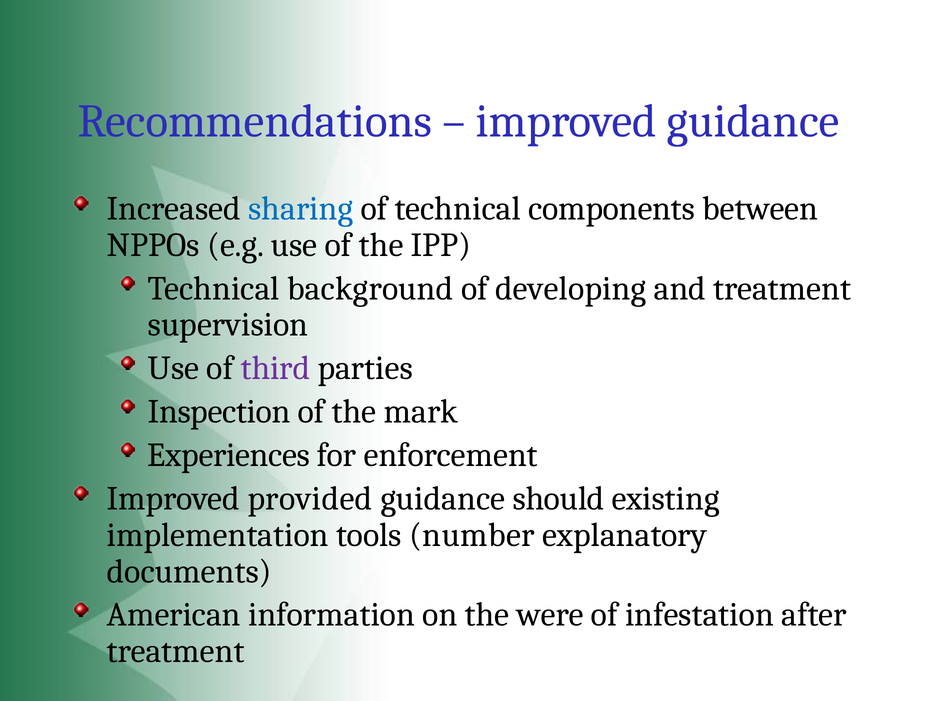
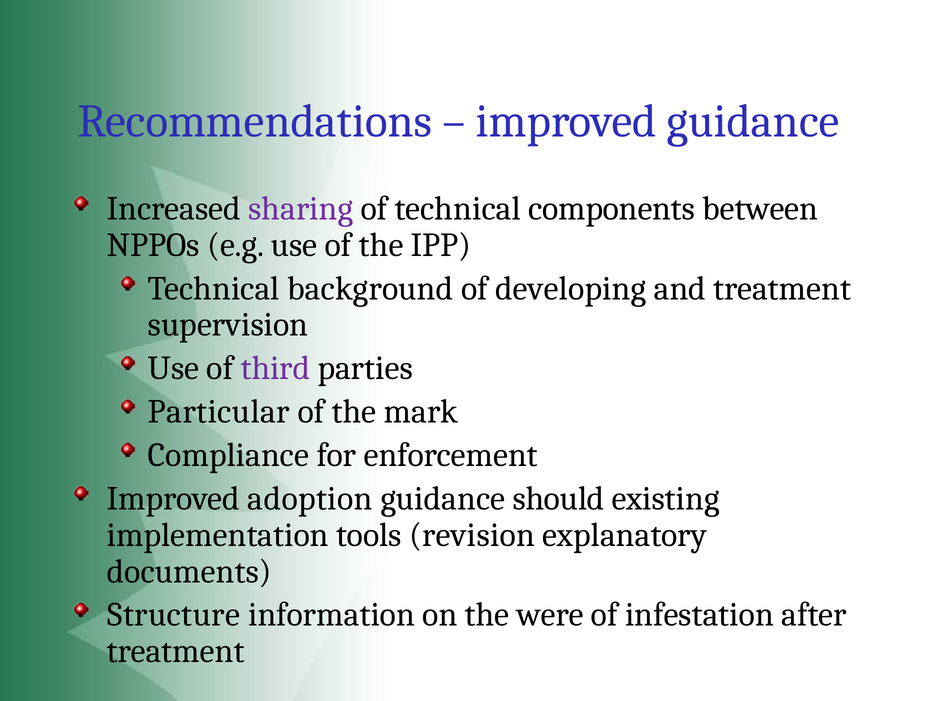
sharing colour: blue -> purple
Inspection: Inspection -> Particular
Experiences: Experiences -> Compliance
provided: provided -> adoption
number: number -> revision
American: American -> Structure
